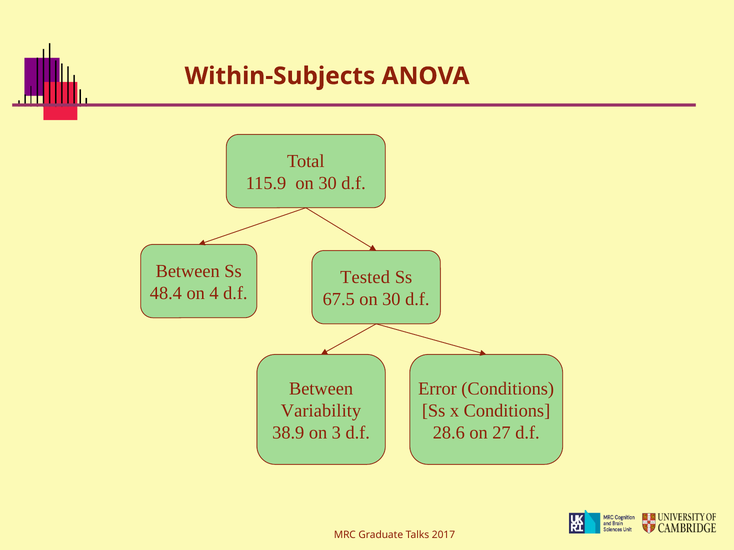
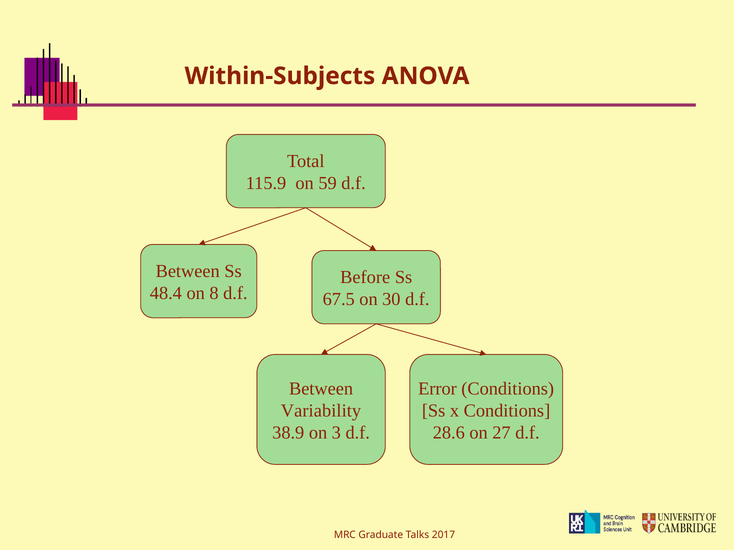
115.9 on 30: 30 -> 59
Tested: Tested -> Before
4: 4 -> 8
